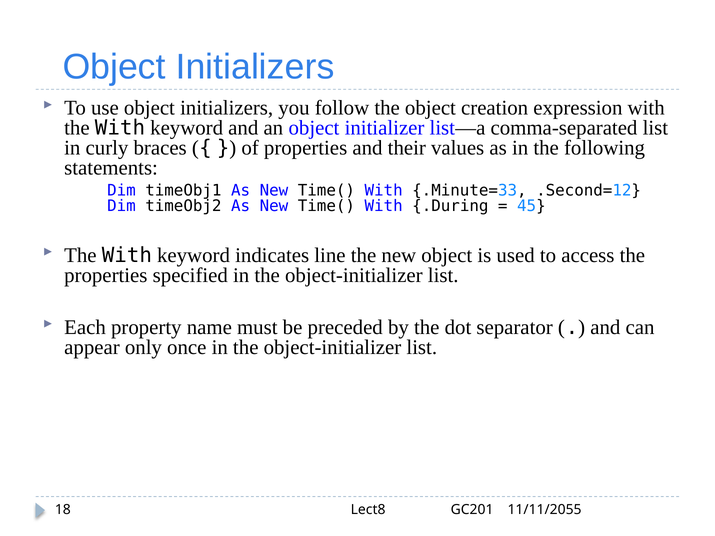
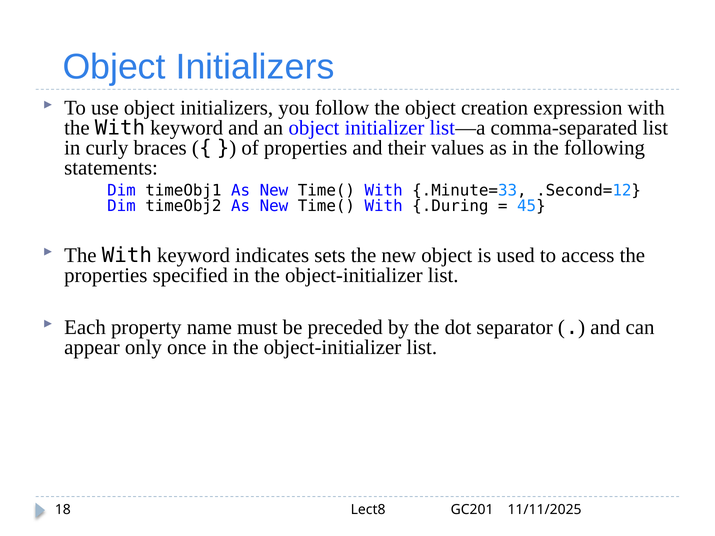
line: line -> sets
11/11/2055: 11/11/2055 -> 11/11/2025
